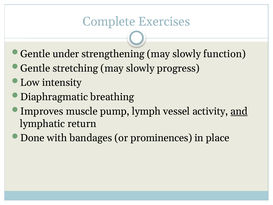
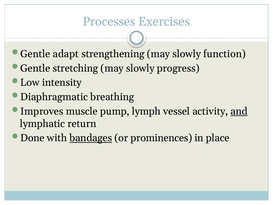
Complete: Complete -> Processes
under: under -> adapt
bandages underline: none -> present
